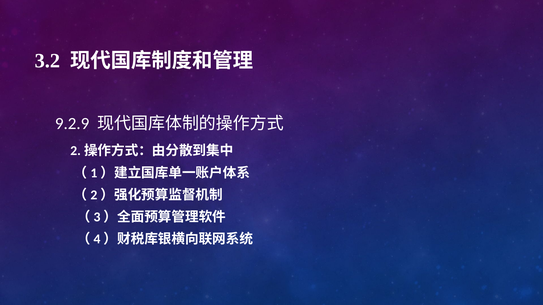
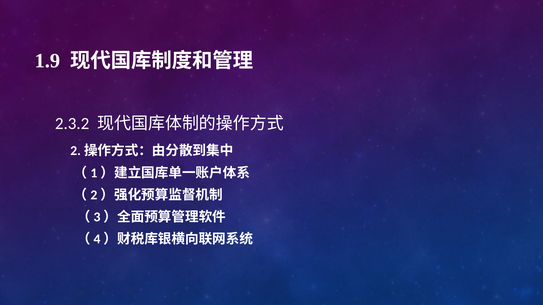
3.2: 3.2 -> 1.9
9.2.9: 9.2.9 -> 2.3.2
